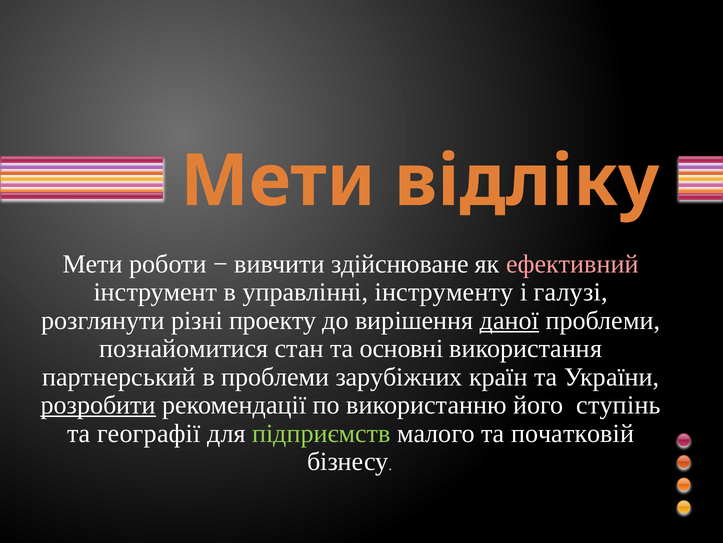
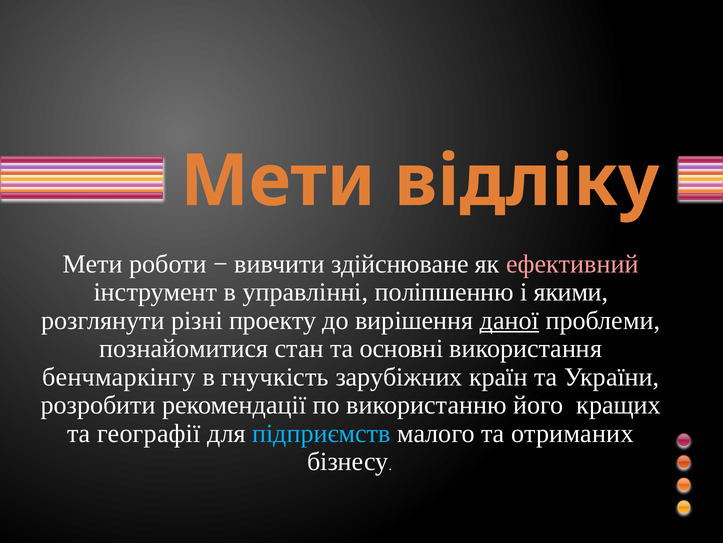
інструменту: інструменту -> поліпшенню
галузі: галузі -> якими
партнерський: партнерський -> бенчмаркінгу
в проблеми: проблеми -> гнучкість
розробити underline: present -> none
ступінь: ступінь -> кращих
підприємств colour: light green -> light blue
початковій: початковій -> отриманих
